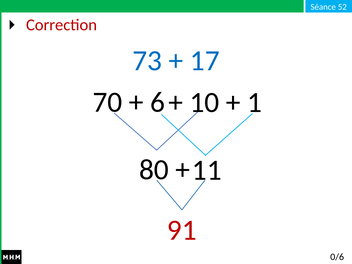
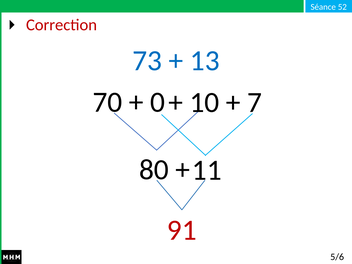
17: 17 -> 13
6: 6 -> 0
1: 1 -> 7
0/6: 0/6 -> 5/6
